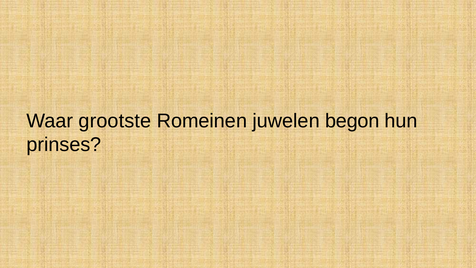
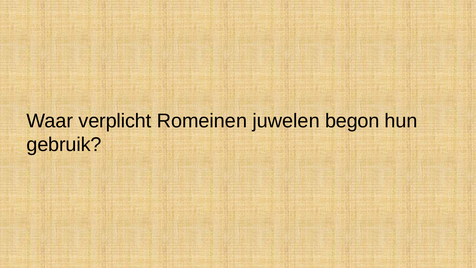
grootste: grootste -> verplicht
prinses: prinses -> gebruik
